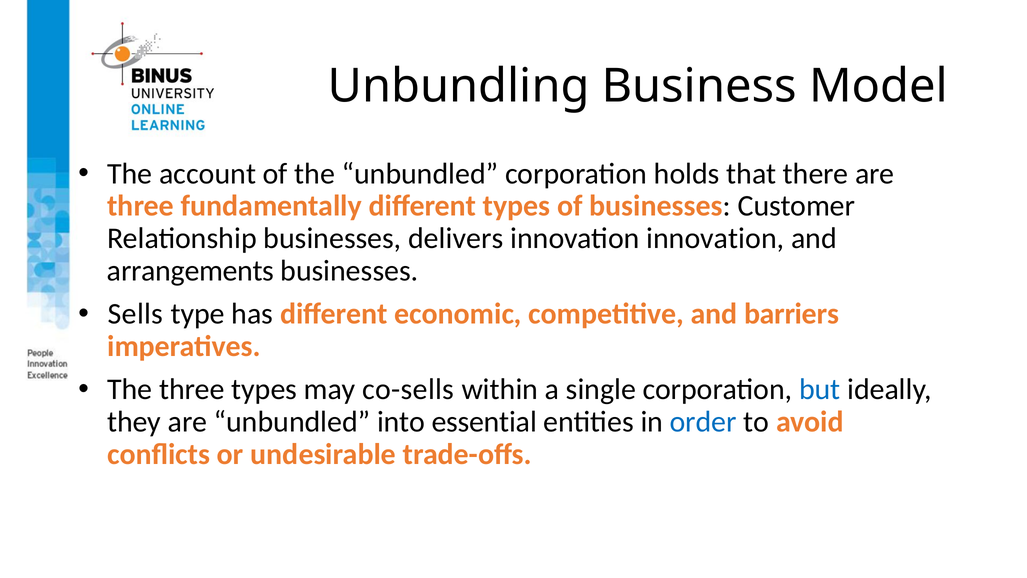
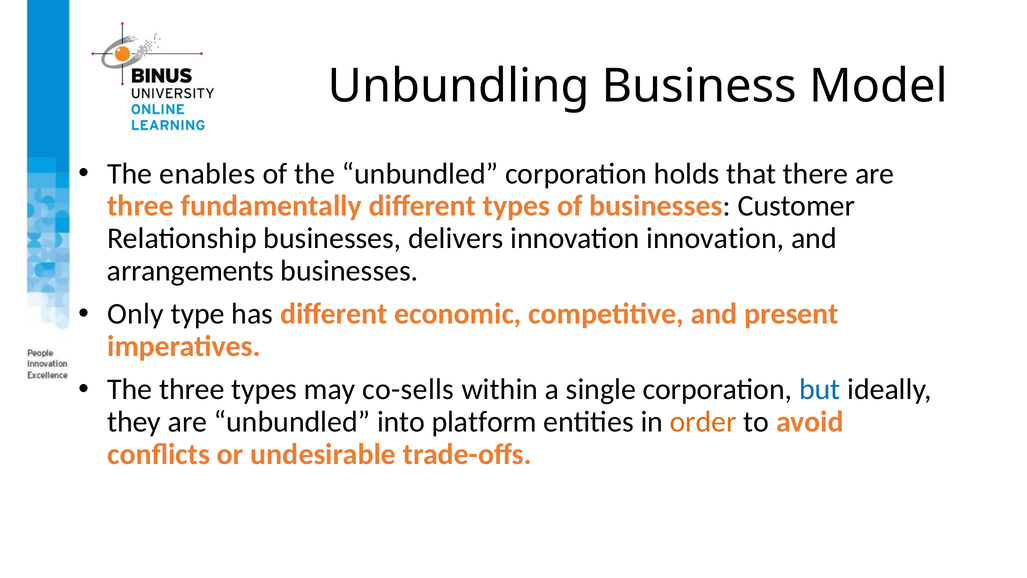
account: account -> enables
Sells: Sells -> Only
barriers: barriers -> present
essential: essential -> platform
order colour: blue -> orange
